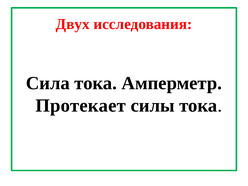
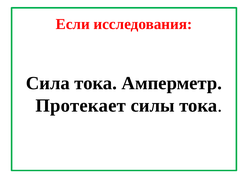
Двух: Двух -> Если
